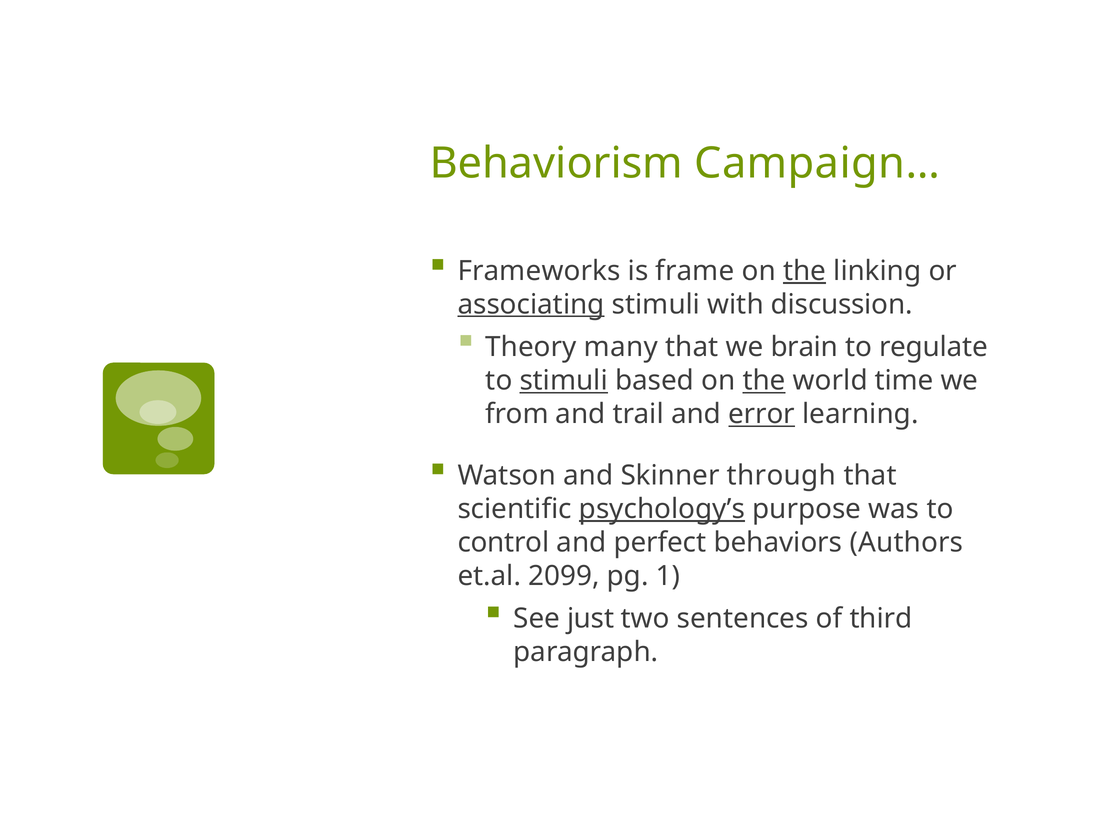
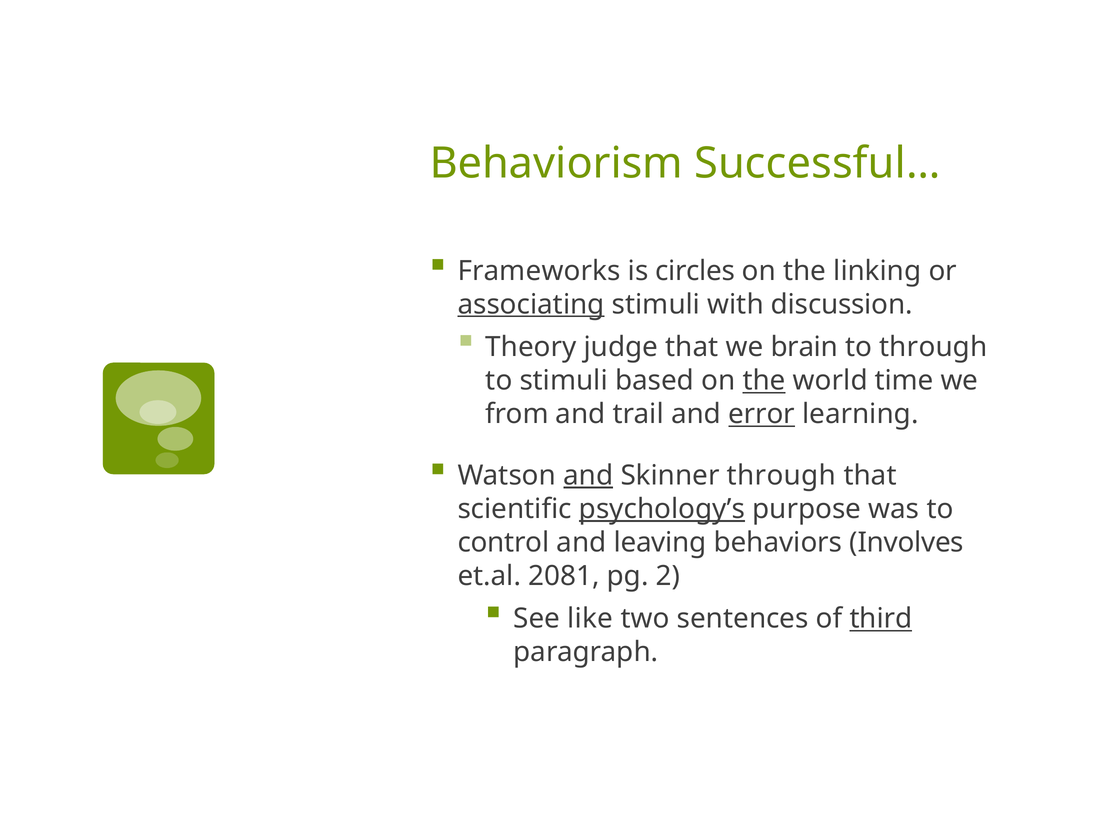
Campaign…: Campaign… -> Successful…
frame: frame -> circles
the at (805, 271) underline: present -> none
many: many -> judge
to regulate: regulate -> through
stimuli at (564, 381) underline: present -> none
and at (588, 476) underline: none -> present
perfect: perfect -> leaving
Authors: Authors -> Involves
2099: 2099 -> 2081
1: 1 -> 2
just: just -> like
third underline: none -> present
